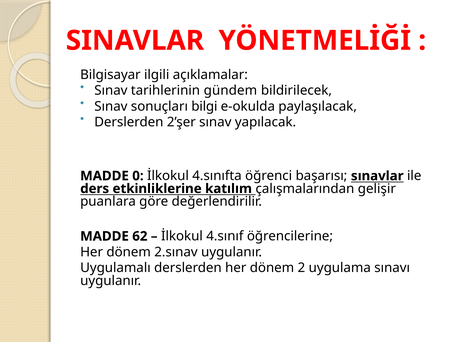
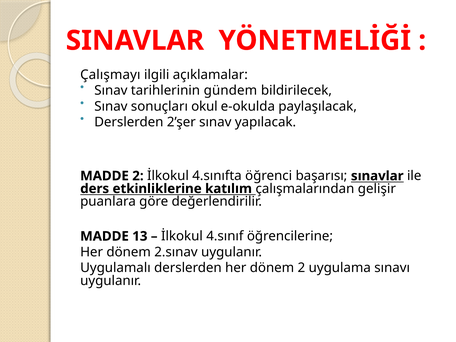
Bilgisayar: Bilgisayar -> Çalışmayı
bilgi: bilgi -> okul
MADDE 0: 0 -> 2
62: 62 -> 13
